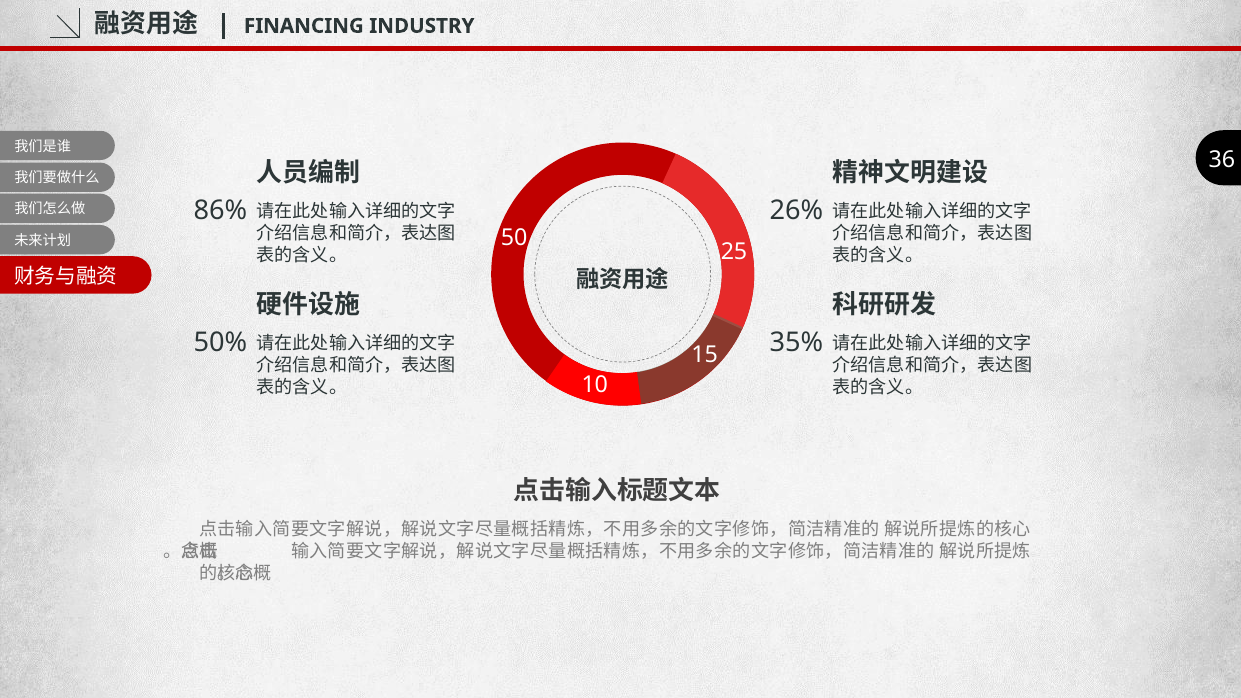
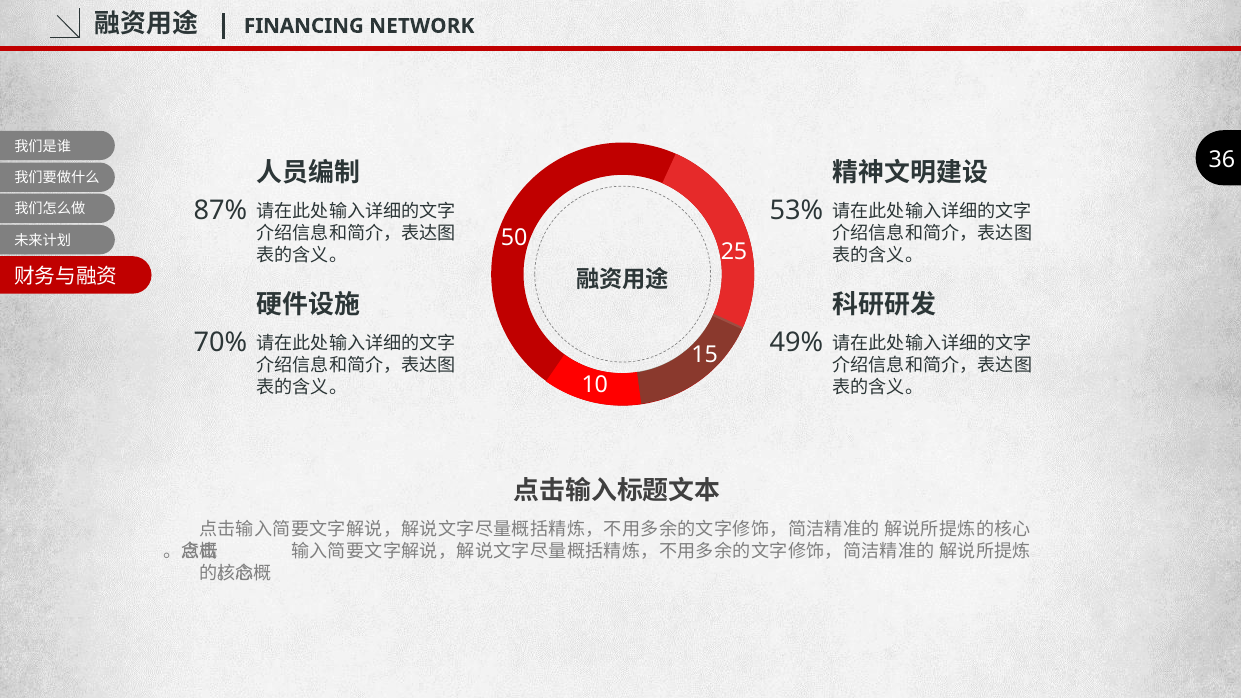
INDUSTRY: INDUSTRY -> NETWORK
86%: 86% -> 87%
26%: 26% -> 53%
50%: 50% -> 70%
35%: 35% -> 49%
